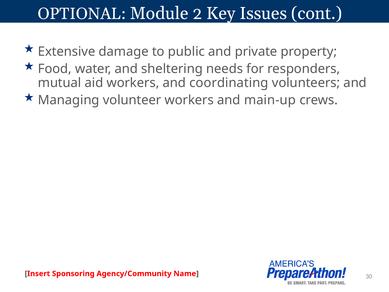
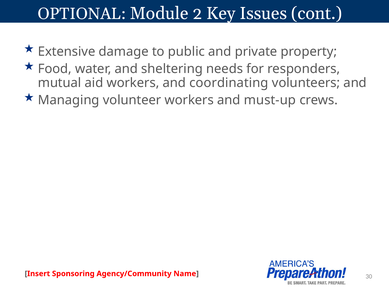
main-up: main-up -> must-up
